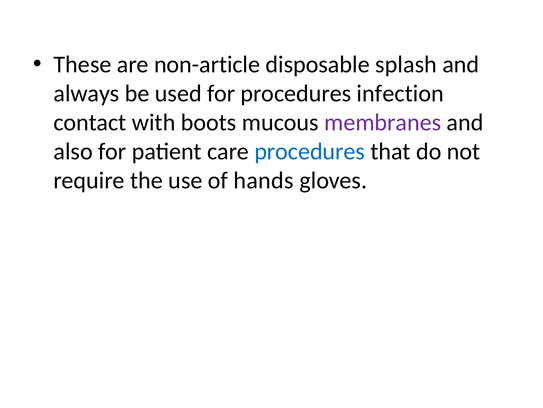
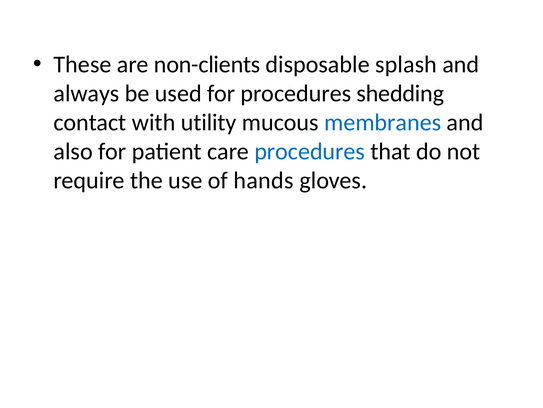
non-article: non-article -> non-clients
infection: infection -> shedding
boots: boots -> utility
membranes colour: purple -> blue
